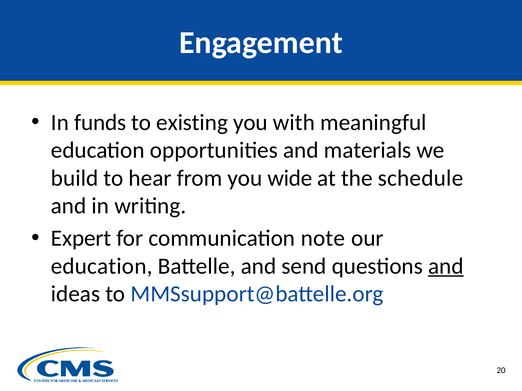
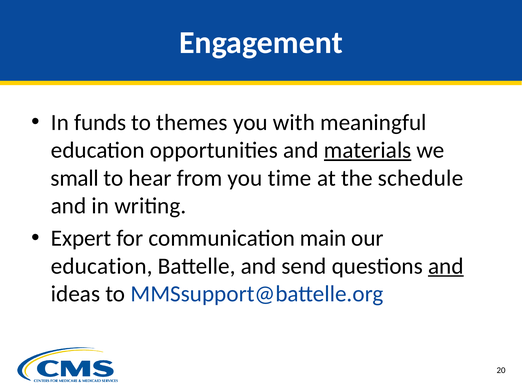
existing: existing -> themes
materials underline: none -> present
build: build -> small
wide: wide -> time
note: note -> main
